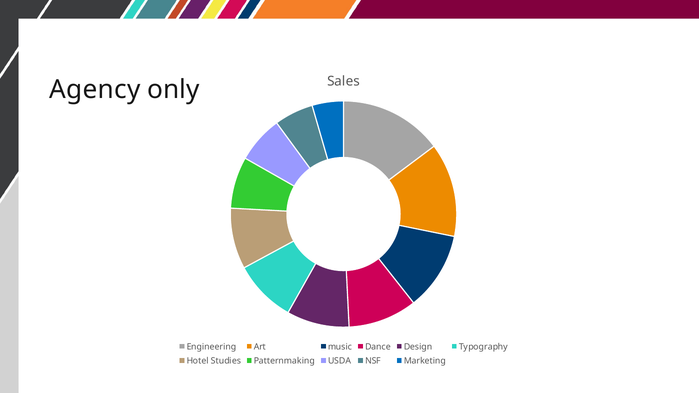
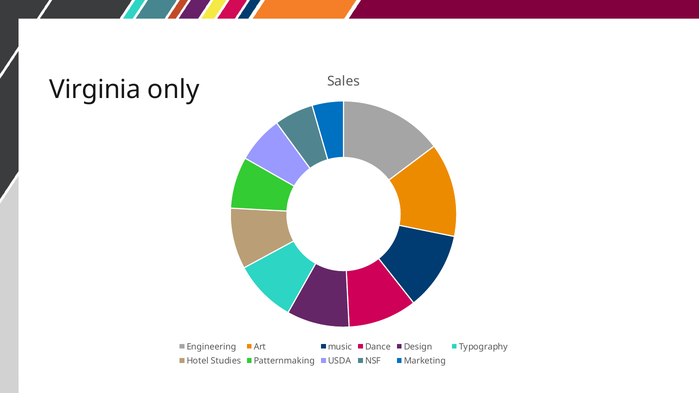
Agency: Agency -> Virginia
